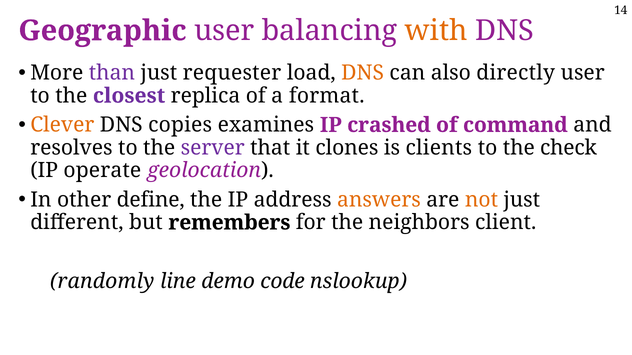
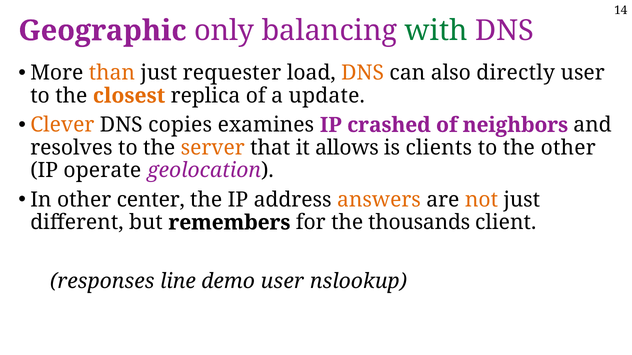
Geographic user: user -> only
with colour: orange -> green
than colour: purple -> orange
closest colour: purple -> orange
format: format -> update
command: command -> neighbors
server colour: purple -> orange
clones: clones -> allows
the check: check -> other
define: define -> center
neighbors: neighbors -> thousands
randomly: randomly -> responses
demo code: code -> user
